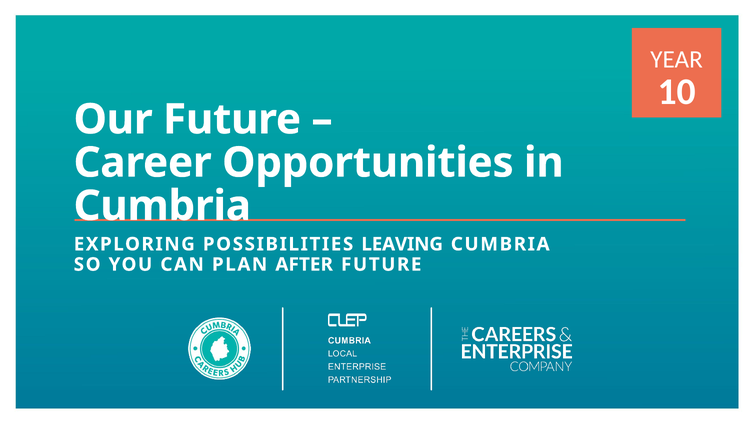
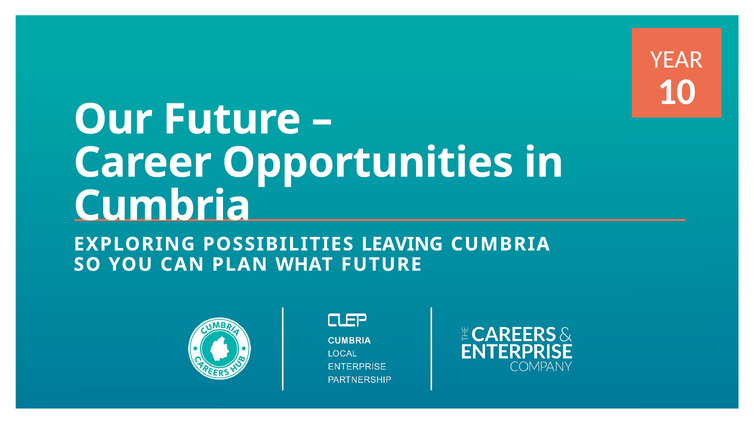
AFTER: AFTER -> WHAT
